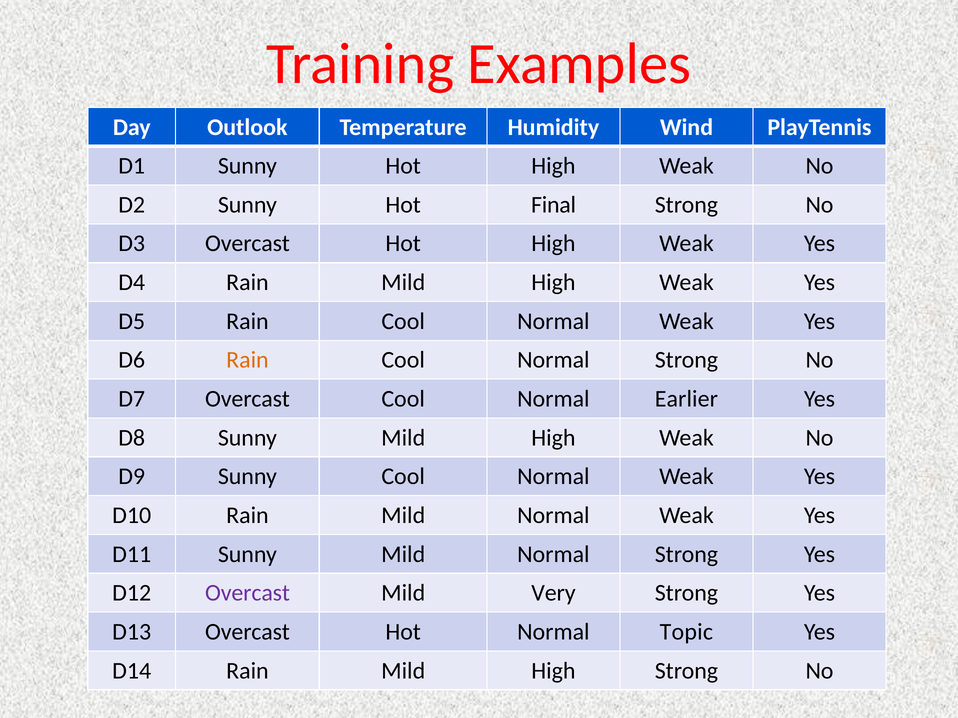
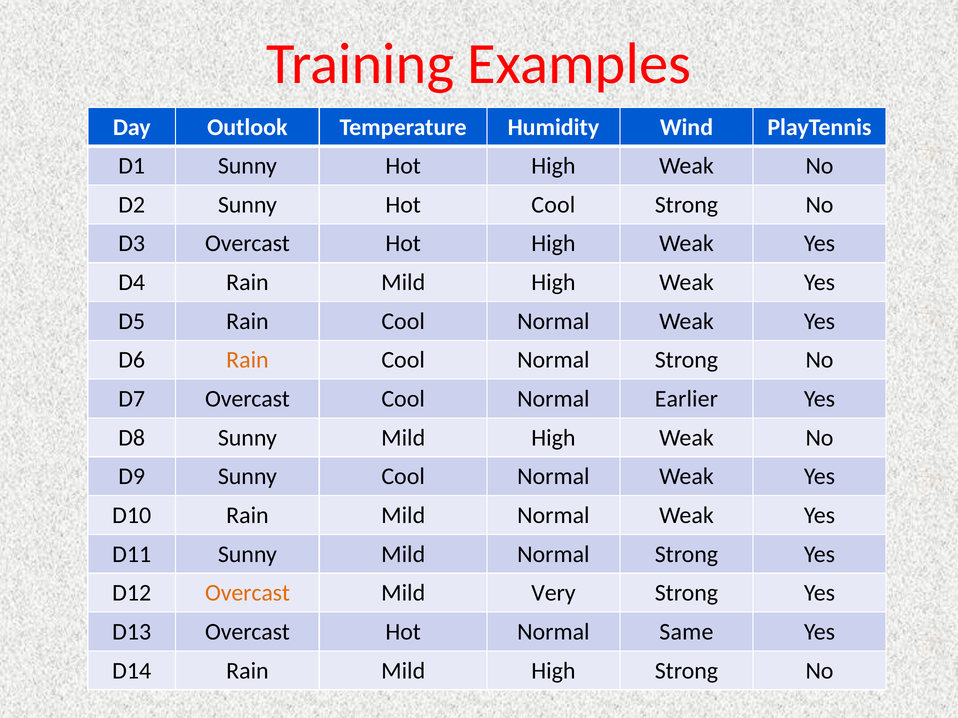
Hot Final: Final -> Cool
Overcast at (248, 593) colour: purple -> orange
Topic: Topic -> Same
